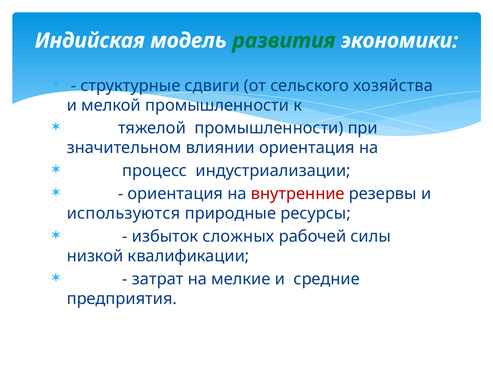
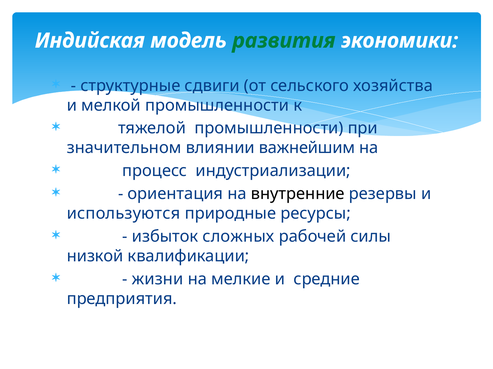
влиянии ориентация: ориентация -> важнейшим
внутренние colour: red -> black
затрат: затрат -> жизни
